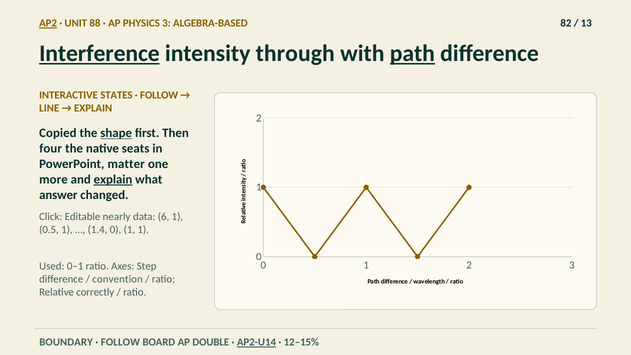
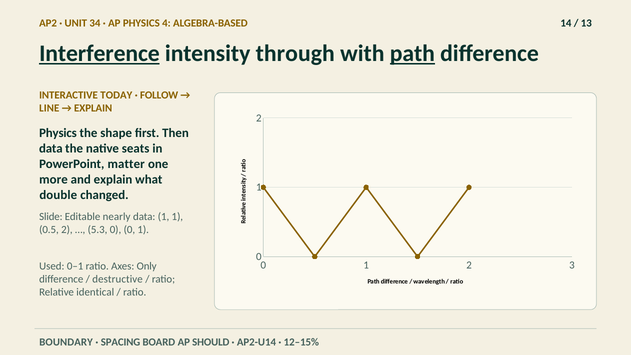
AP2 underline: present -> none
88: 88 -> 34
PHYSICS 3: 3 -> 4
82: 82 -> 14
STATES: STATES -> TODAY
Copied at (58, 133): Copied -> Physics
shape underline: present -> none
four at (51, 149): four -> data
explain at (113, 179) underline: present -> none
answer: answer -> double
Click: Click -> Slide
data 6: 6 -> 1
0.5 1: 1 -> 2
1.4: 1.4 -> 5.3
1 at (129, 230): 1 -> 0
Step: Step -> Only
convention: convention -> destructive
correctly: correctly -> identical
FOLLOW at (120, 342): FOLLOW -> SPACING
DOUBLE: DOUBLE -> SHOULD
AP2-U14 underline: present -> none
